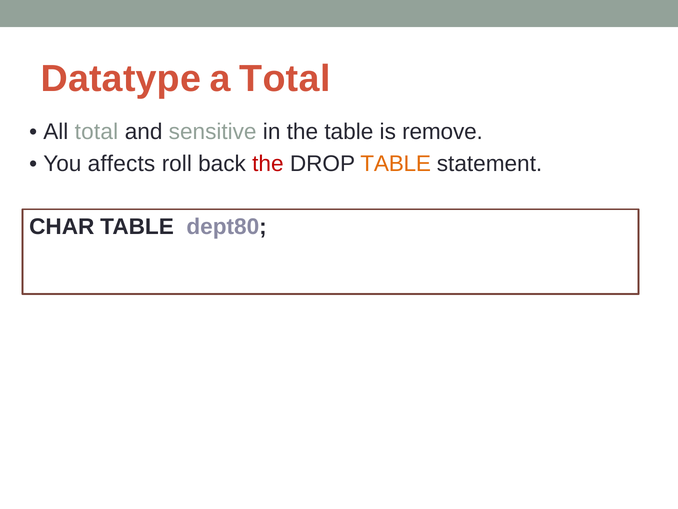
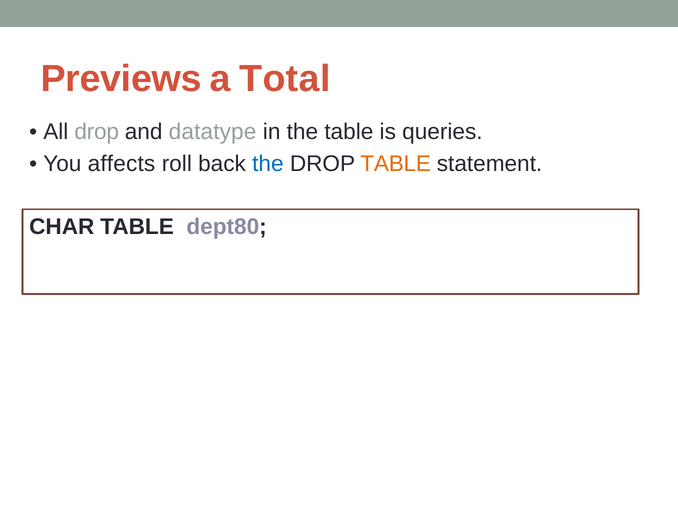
Datatype: Datatype -> Previews
All total: total -> drop
sensitive: sensitive -> datatype
remove: remove -> queries
the at (268, 163) colour: red -> blue
